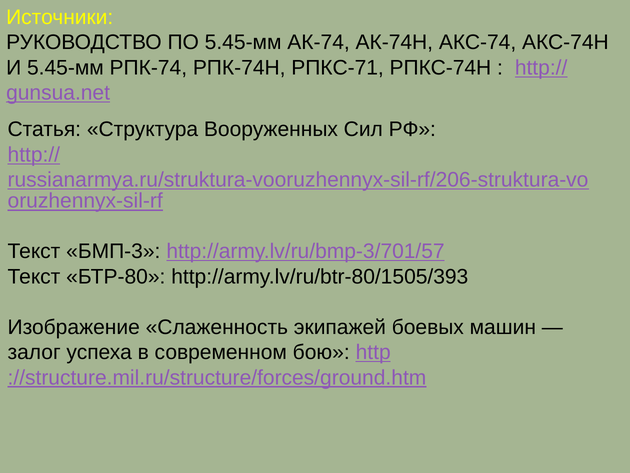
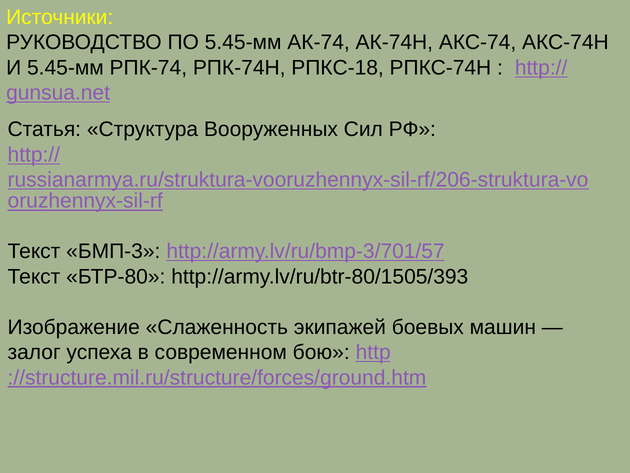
РПКС-71: РПКС-71 -> РПКС-18
